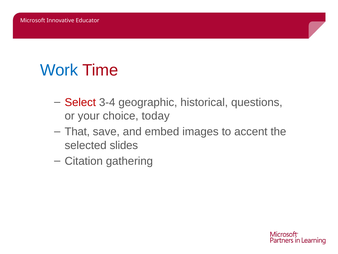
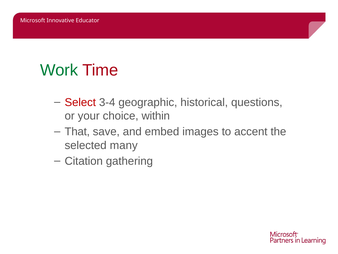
Work colour: blue -> green
today: today -> within
slides: slides -> many
